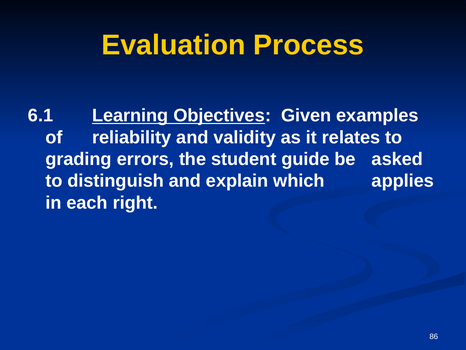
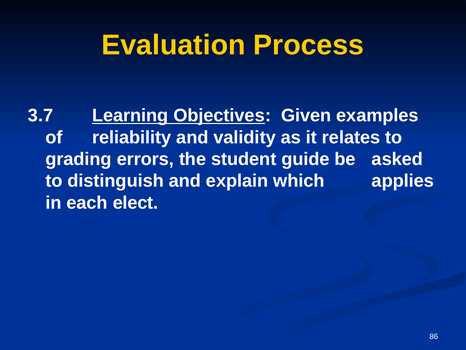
6.1: 6.1 -> 3.7
right: right -> elect
